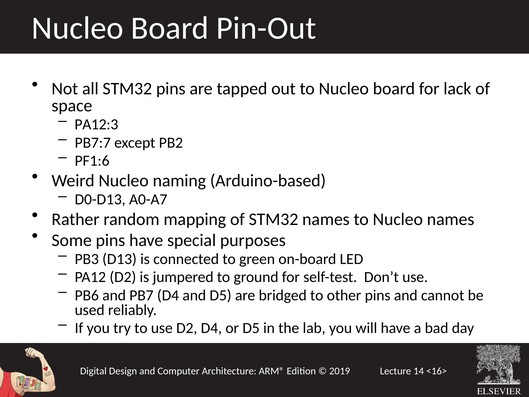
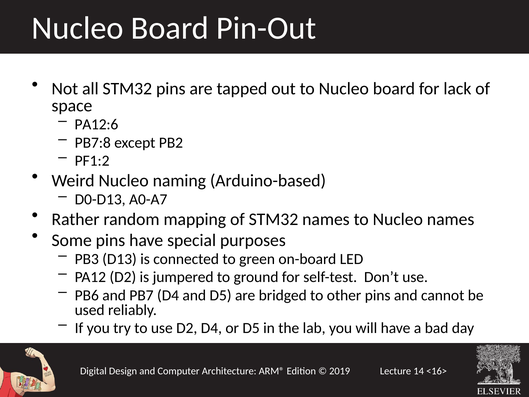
PA12:3: PA12:3 -> PA12:6
PB7:7: PB7:7 -> PB7:8
PF1:6: PF1:6 -> PF1:2
